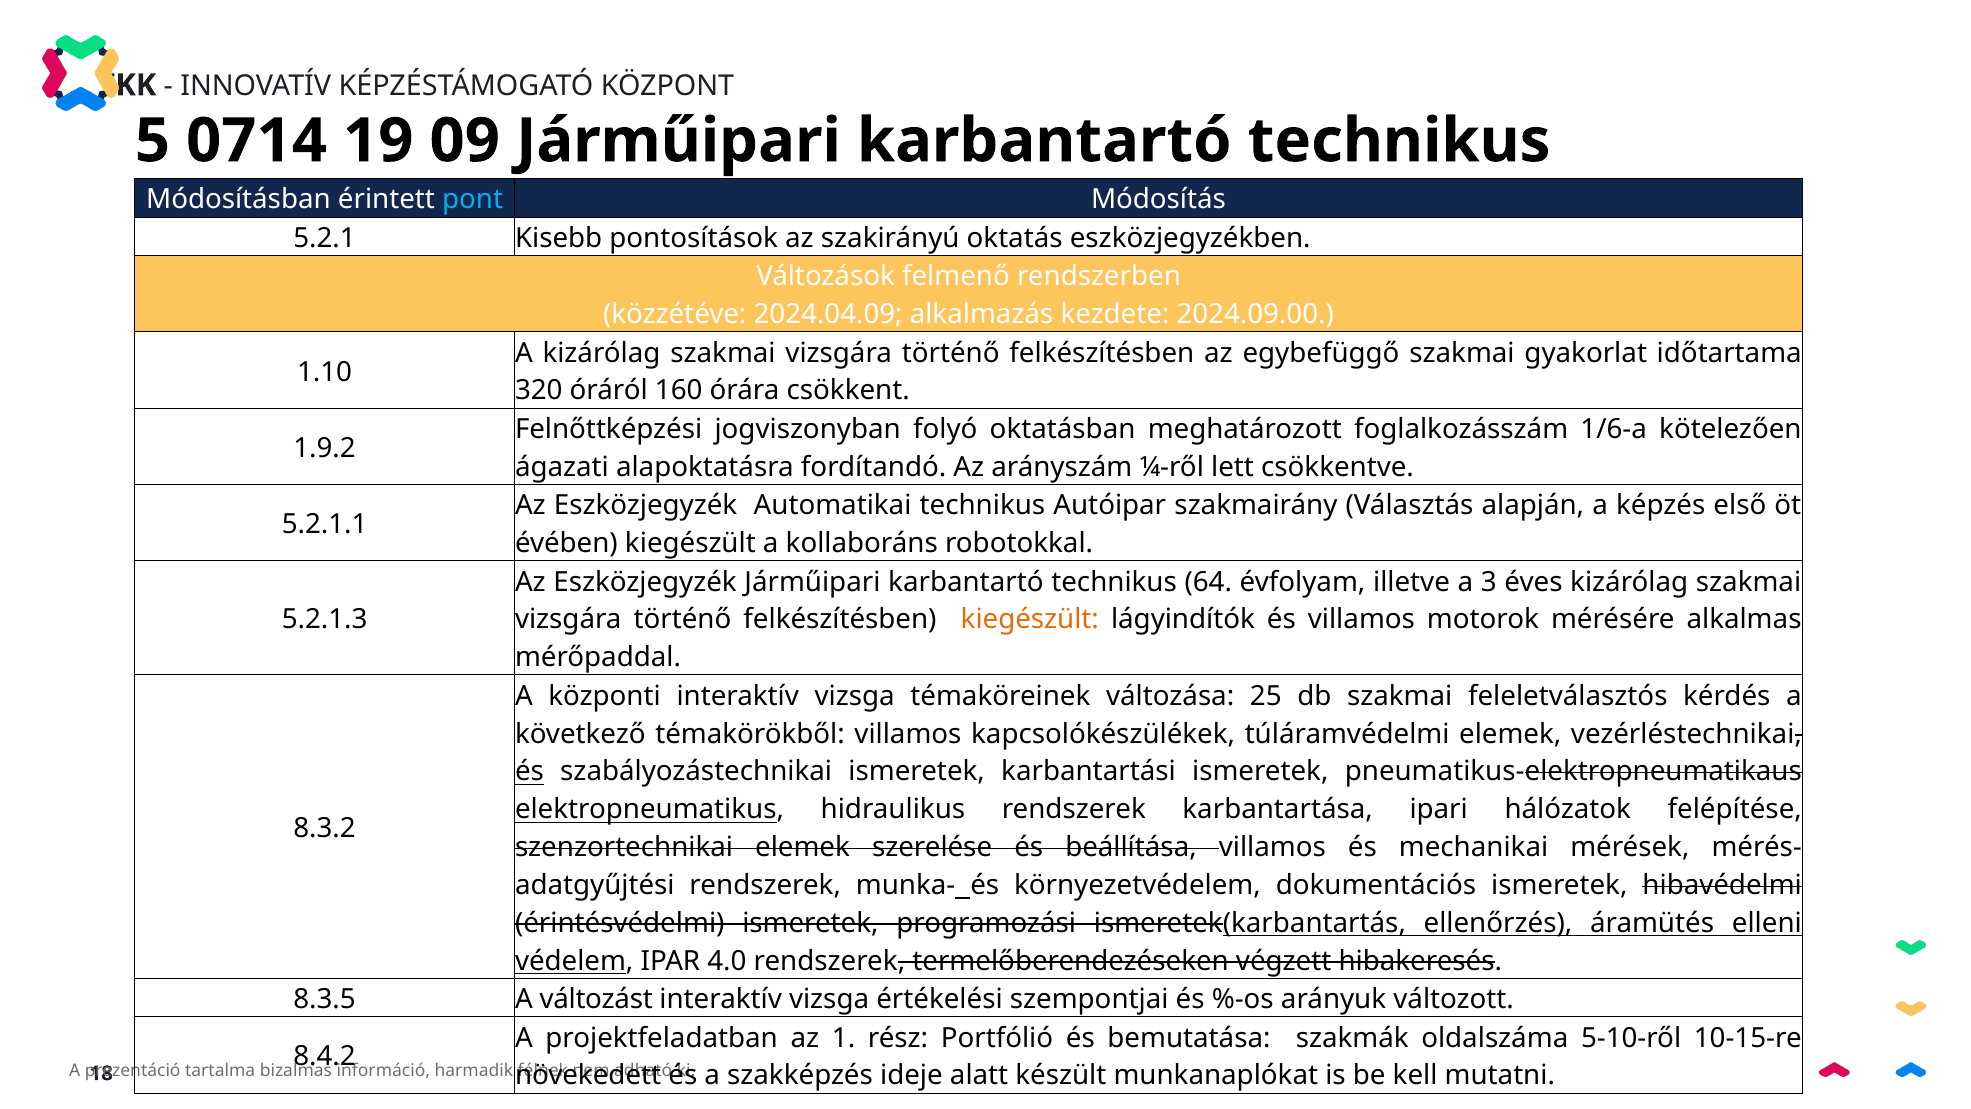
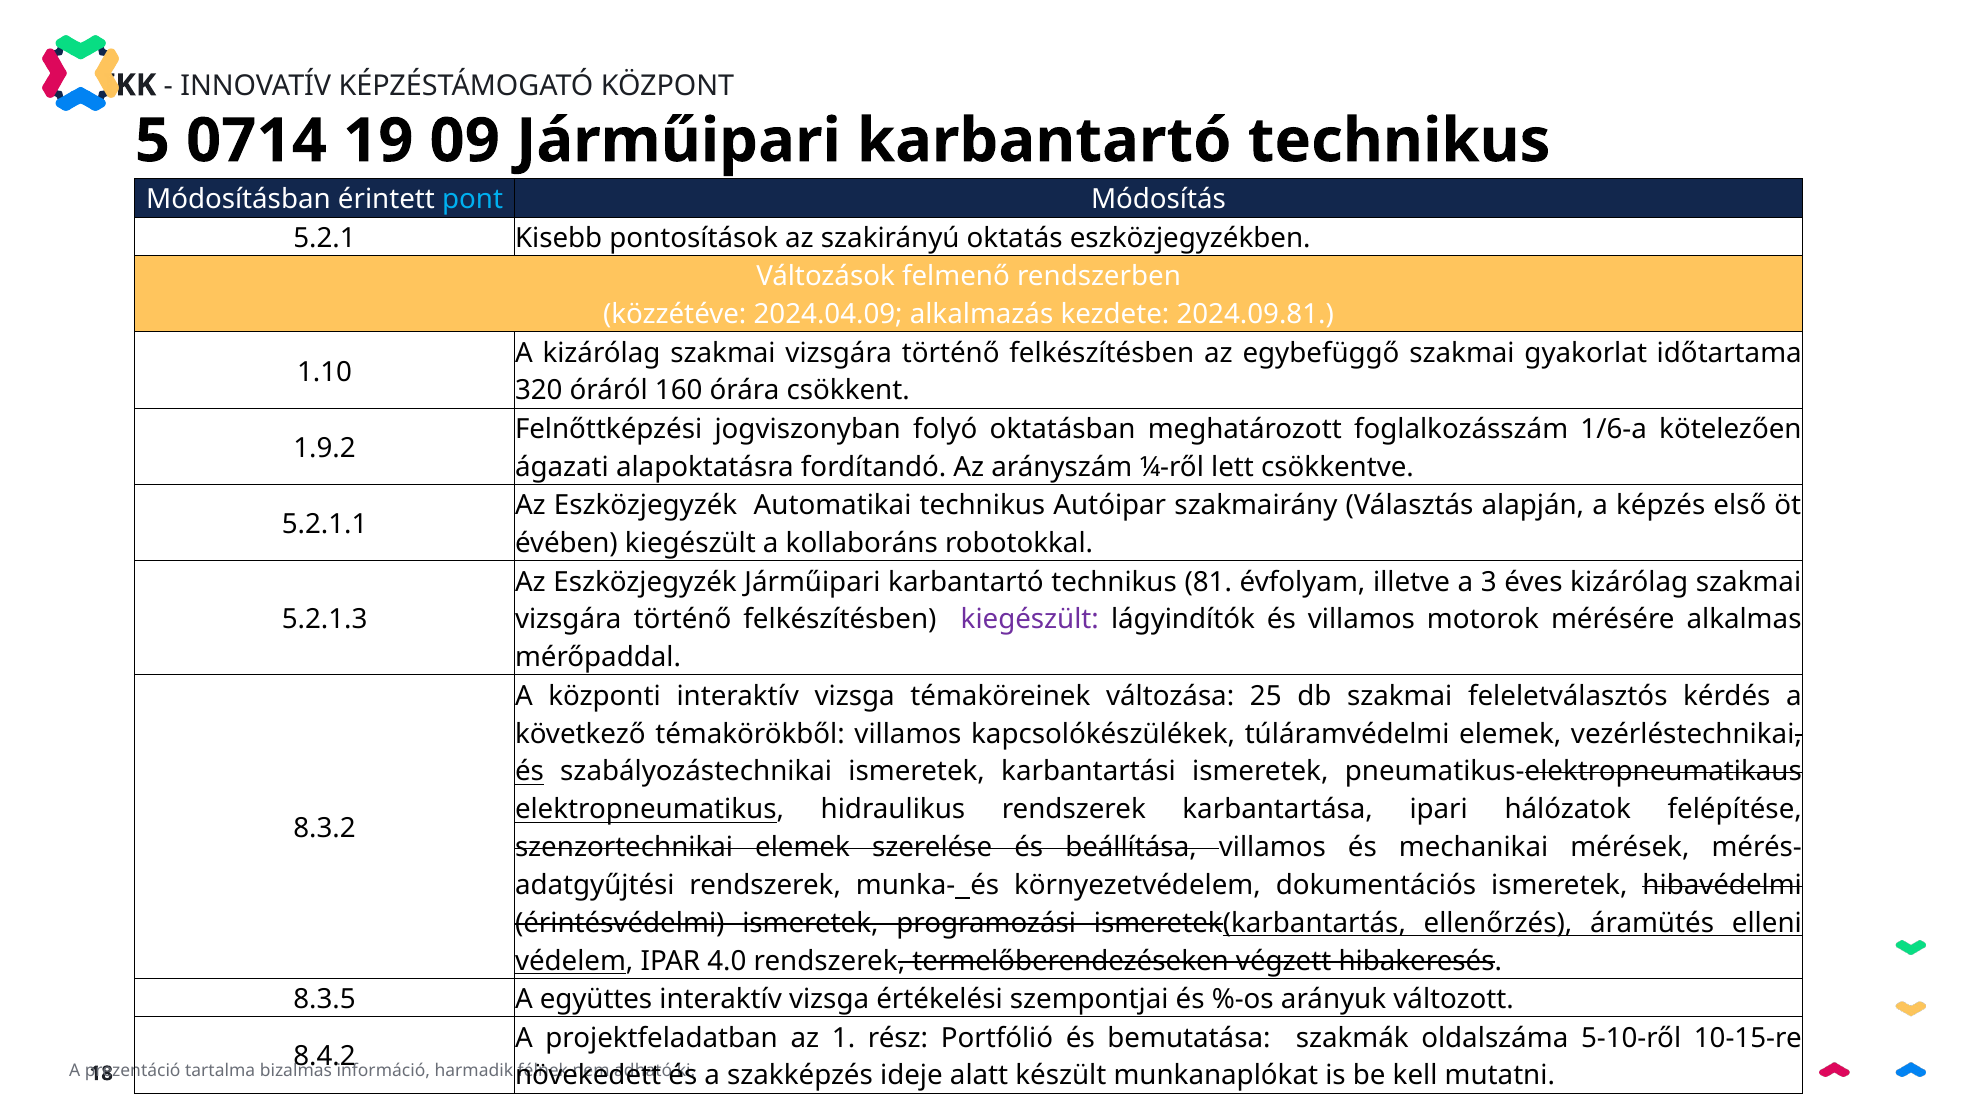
2024.09.00: 2024.09.00 -> 2024.09.81
64: 64 -> 81
kiegészült at (1030, 620) colour: orange -> purple
változást: változást -> együttes
